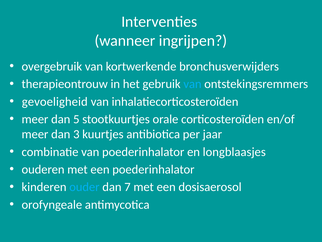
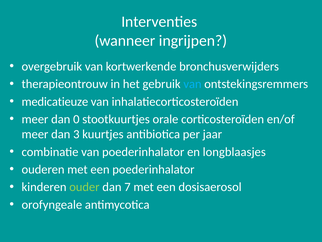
gevoeligheid: gevoeligheid -> medicatieuze
5: 5 -> 0
ouder colour: light blue -> light green
